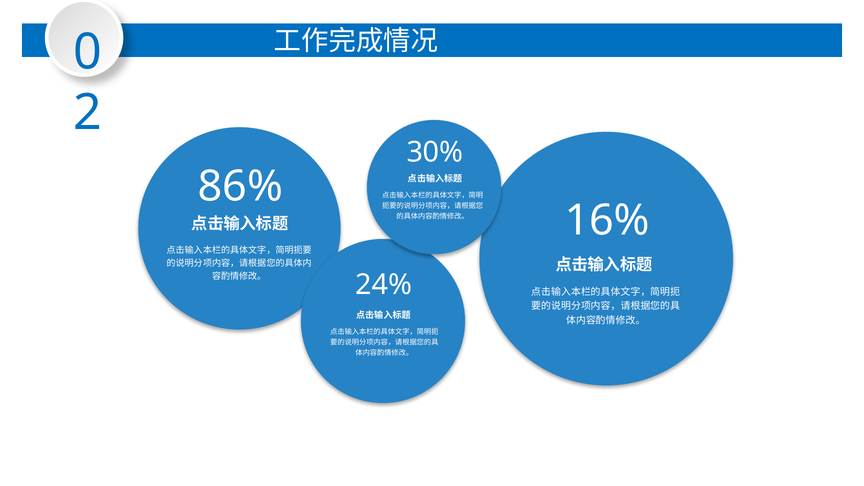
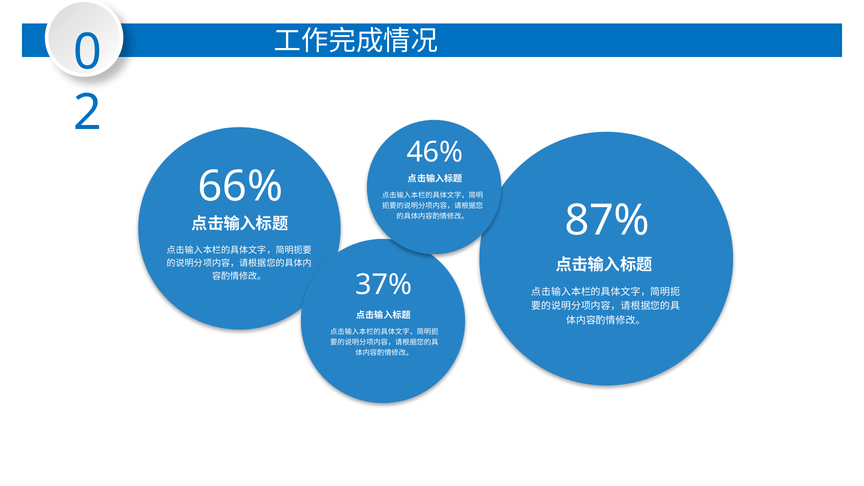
30%: 30% -> 46%
86%: 86% -> 66%
16%: 16% -> 87%
24%: 24% -> 37%
